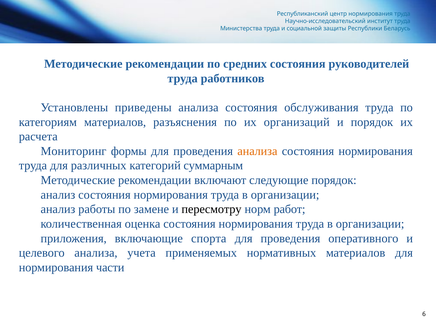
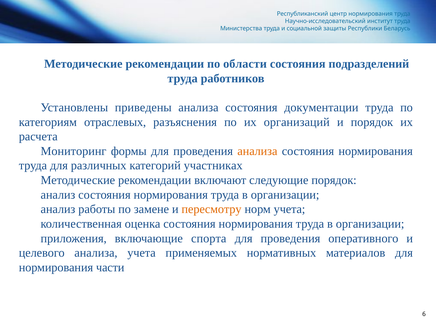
средних: средних -> области
руководителей: руководителей -> подразделений
обслуживания: обслуживания -> документации
категориям материалов: материалов -> отраслевых
суммарным: суммарным -> участниках
пересмотру colour: black -> orange
норм работ: работ -> учета
